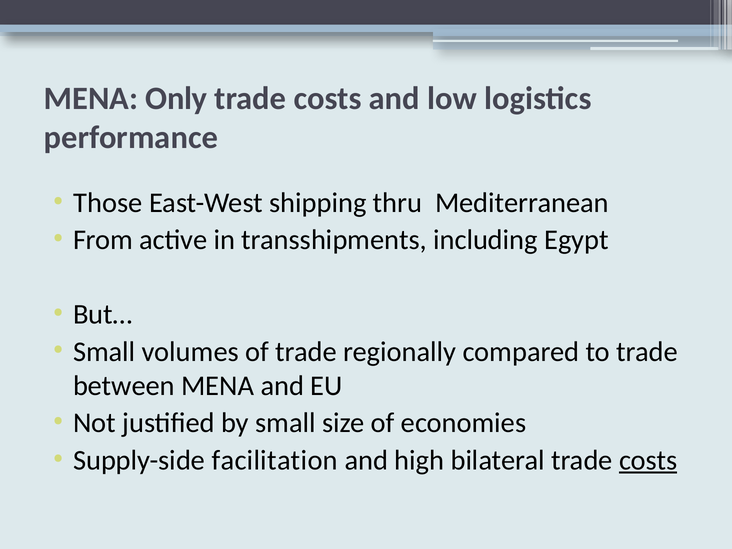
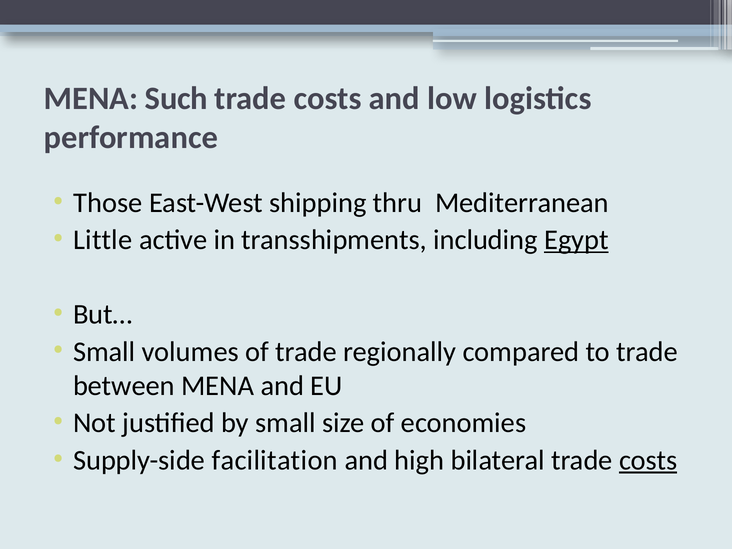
Only: Only -> Such
From: From -> Little
Egypt underline: none -> present
